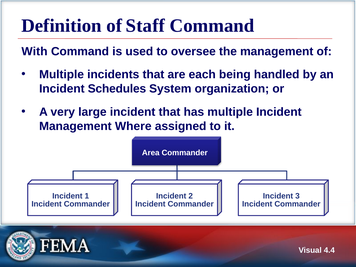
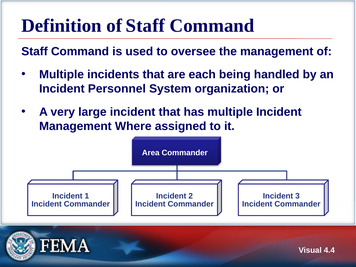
With at (34, 51): With -> Staff
Schedules: Schedules -> Personnel
